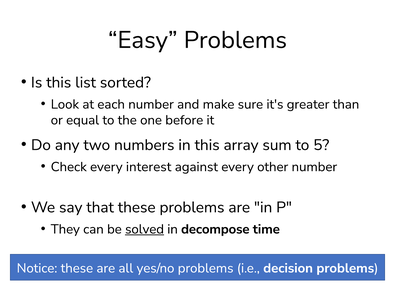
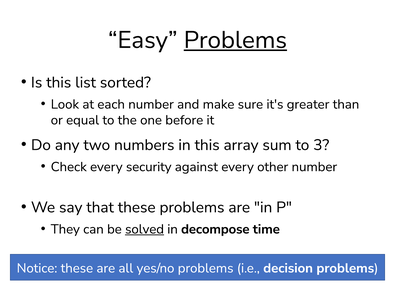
Problems at (235, 40) underline: none -> present
5: 5 -> 3
interest: interest -> security
